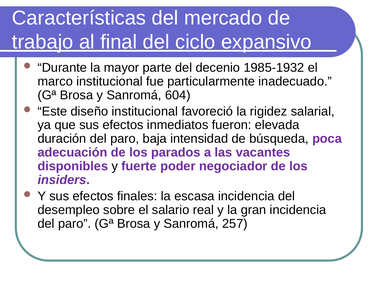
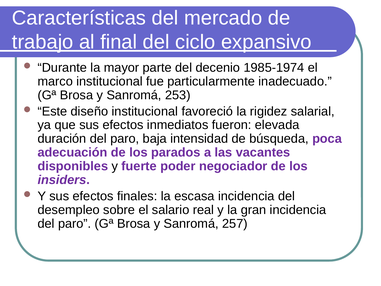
1985-1932: 1985-1932 -> 1985-1974
604: 604 -> 253
